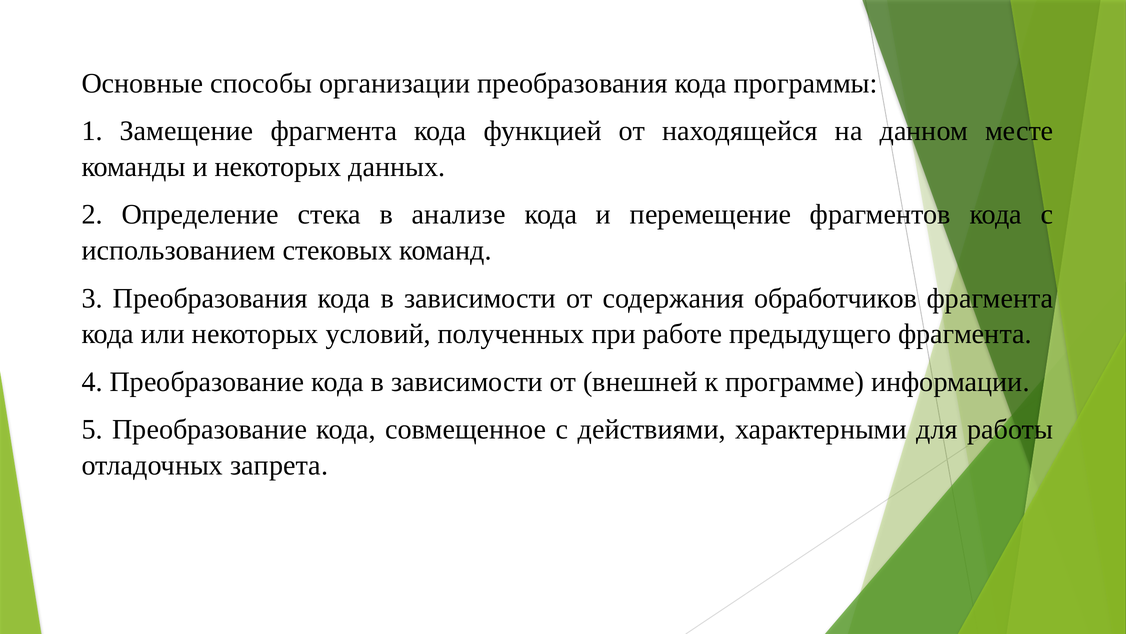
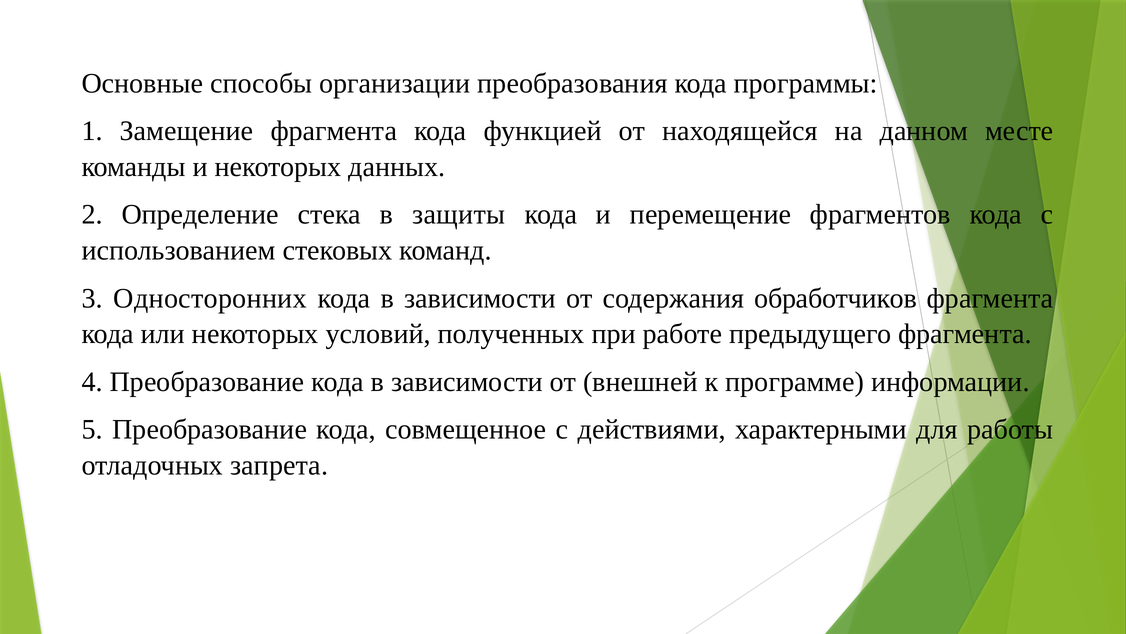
анализе: анализе -> защиты
3 Преобразования: Преобразования -> Односторонних
